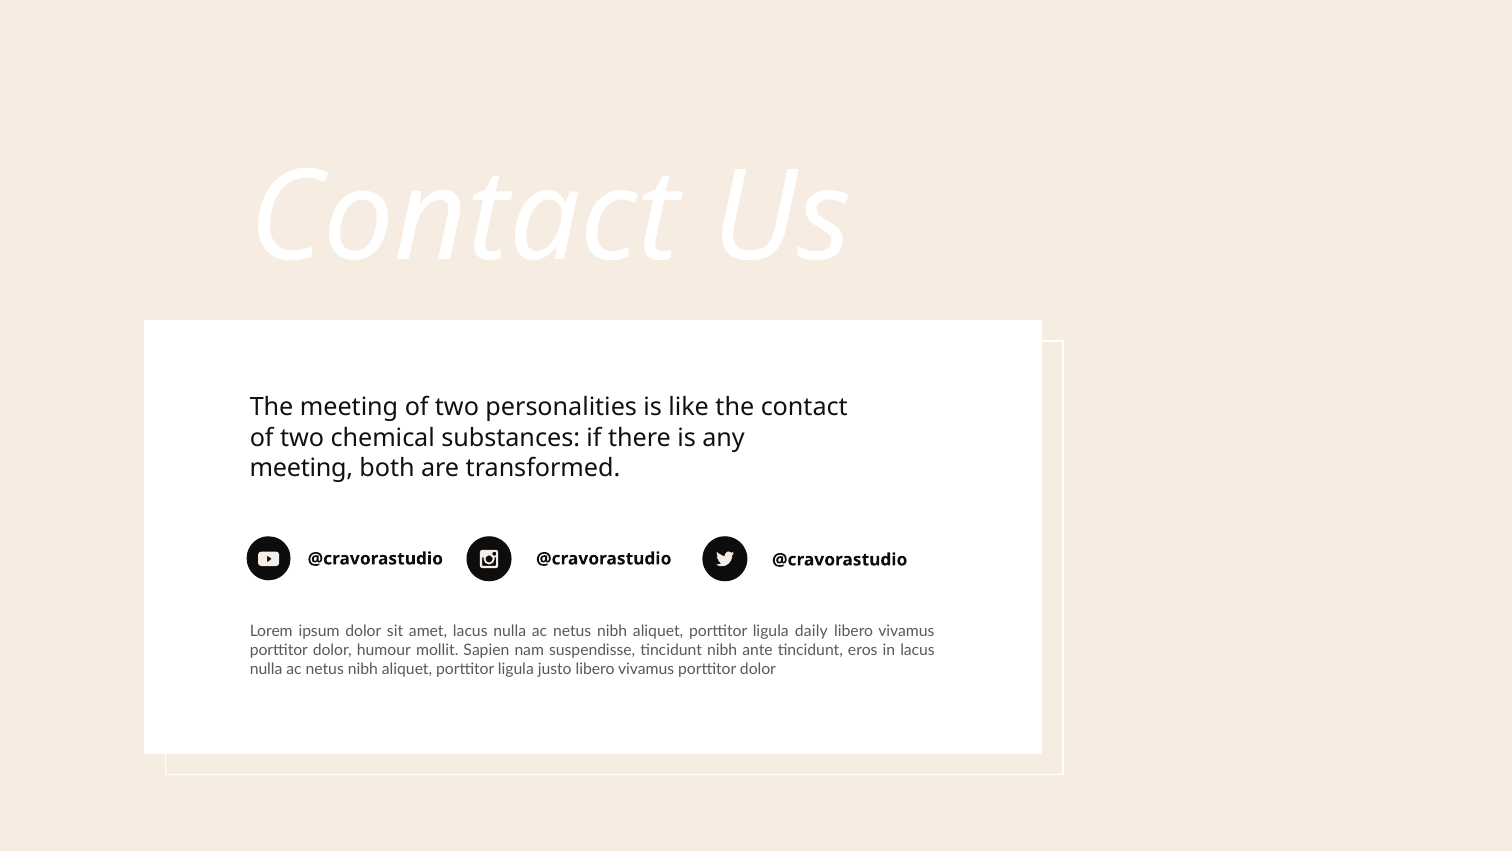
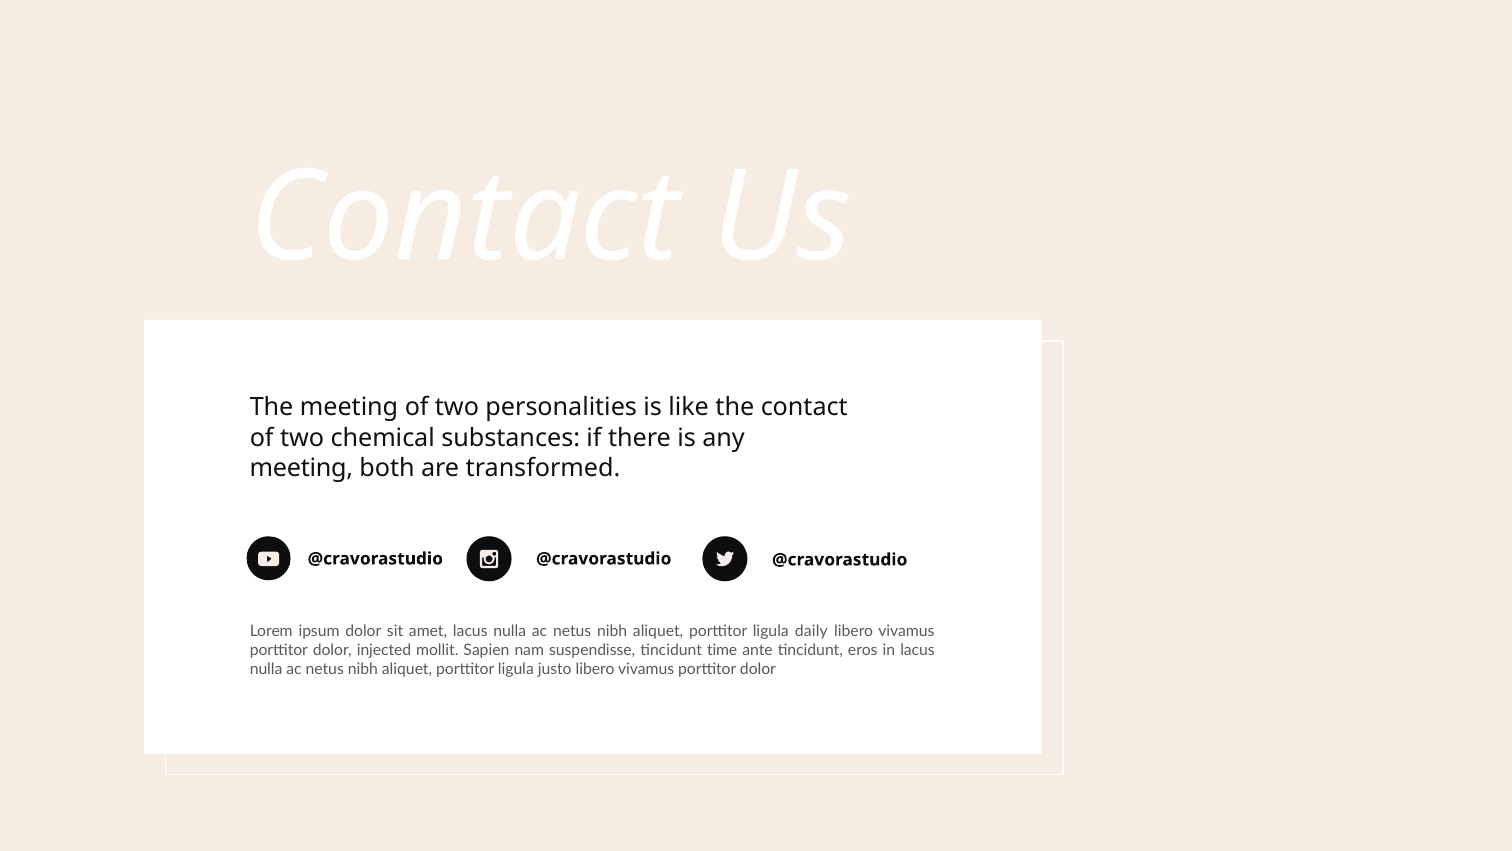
humour: humour -> injected
tincidunt nibh: nibh -> time
